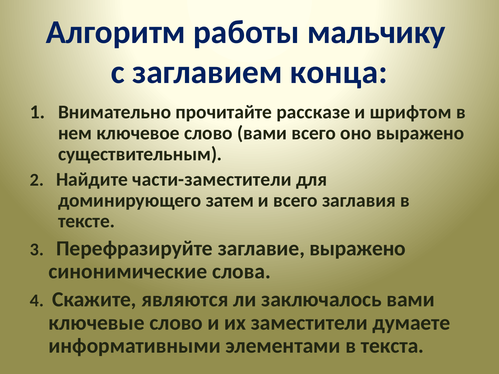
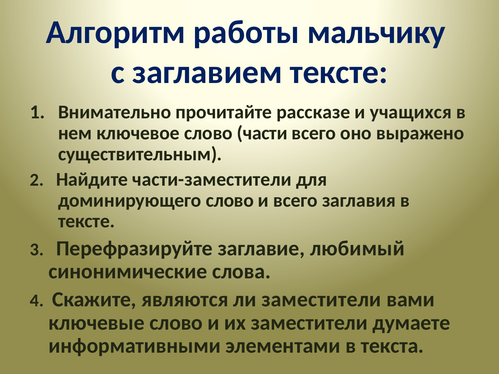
заглавием конца: конца -> тексте
шрифтом: шрифтом -> учащихся
слово вами: вами -> части
доминирующего затем: затем -> слово
заглавие выражено: выражено -> любимый
ли заключалось: заключалось -> заместители
